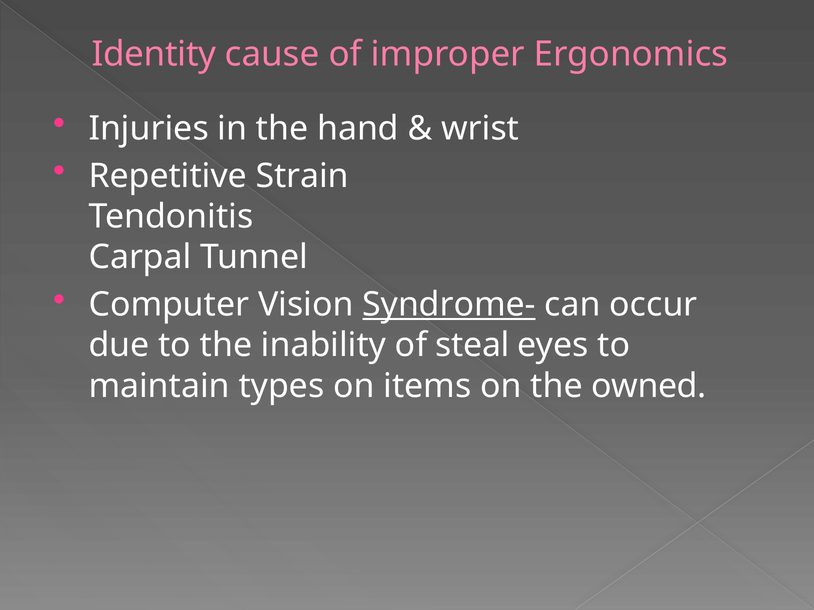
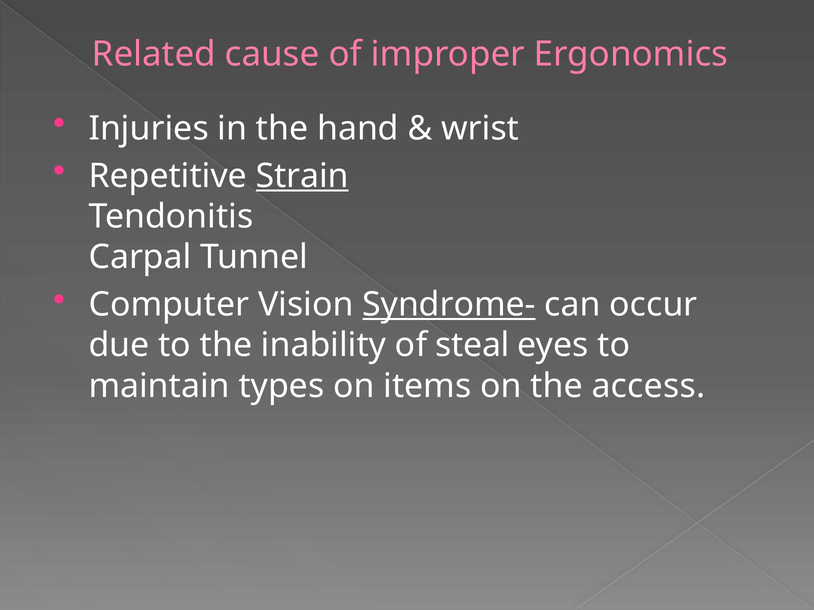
Identity: Identity -> Related
Strain underline: none -> present
owned: owned -> access
